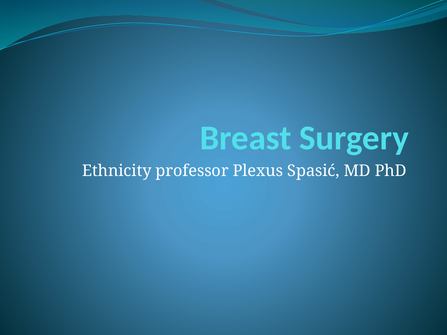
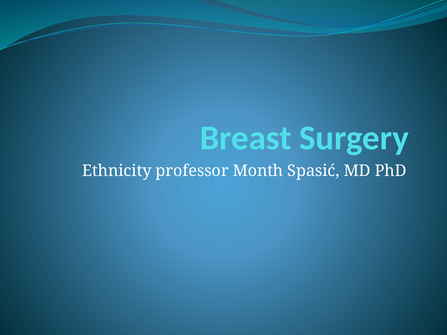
Plexus: Plexus -> Month
